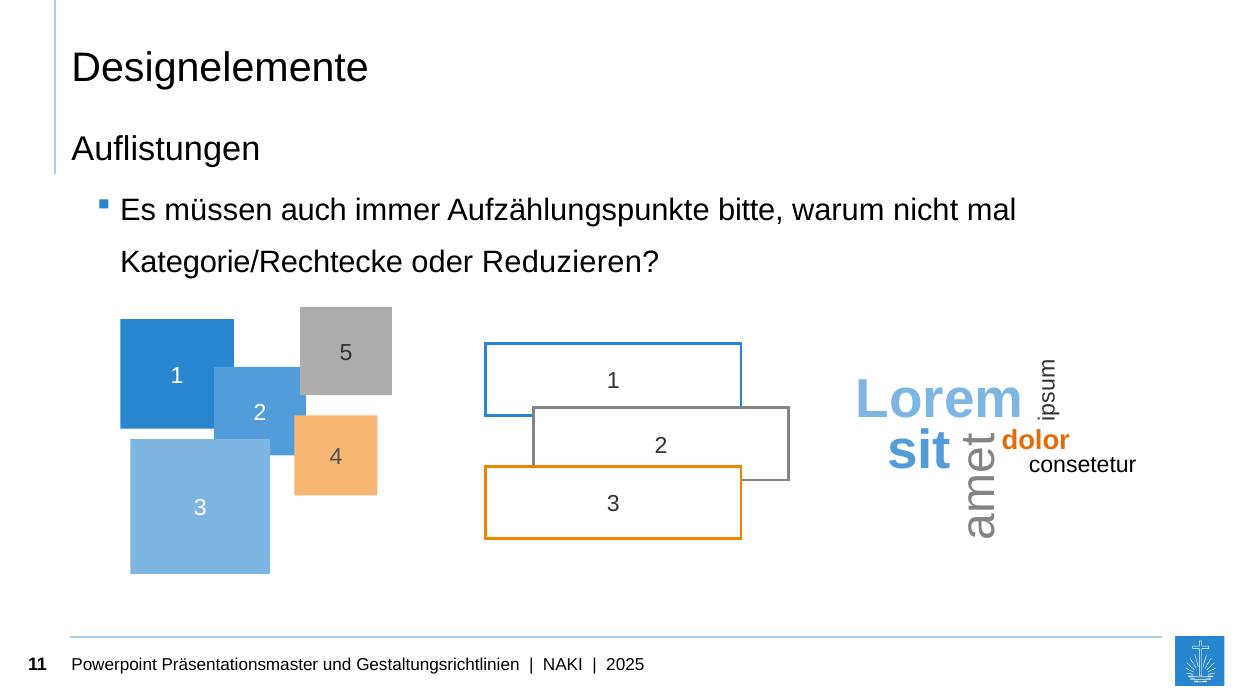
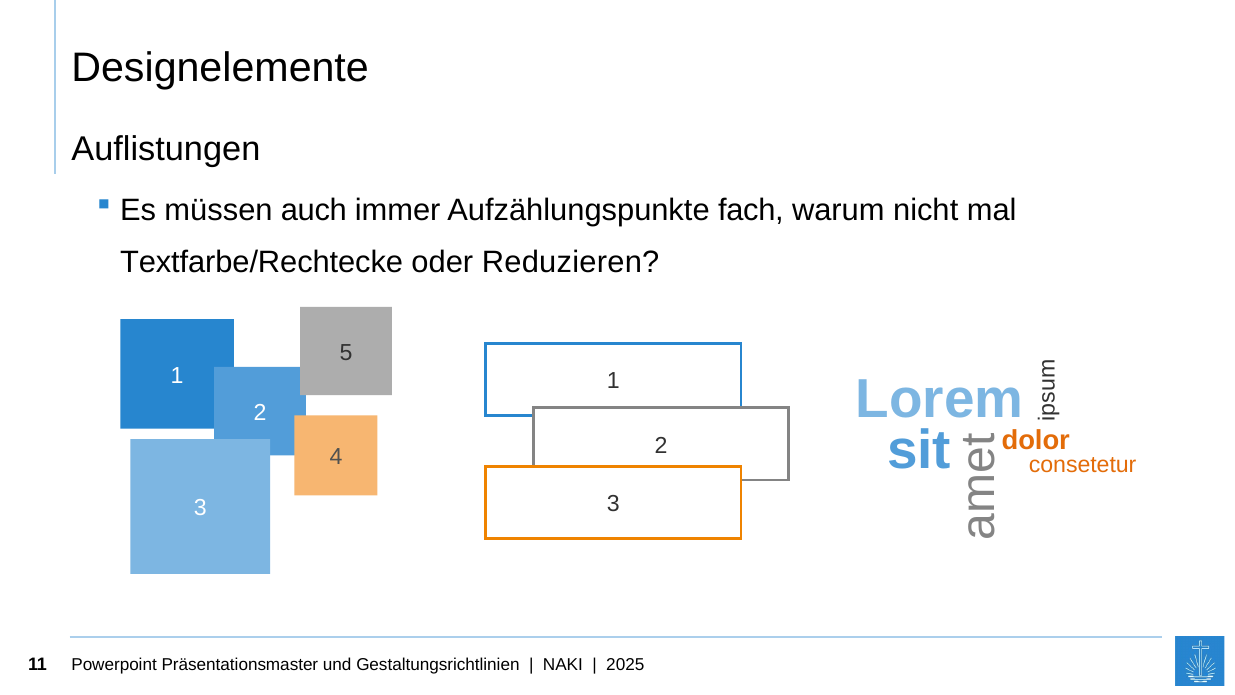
bitte: bitte -> fach
Kategorie/Rechtecke: Kategorie/Rechtecke -> Textfarbe/Rechtecke
consetetur colour: black -> orange
